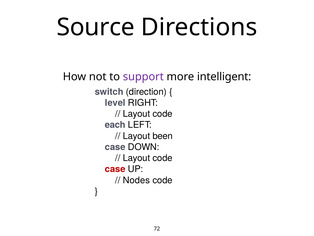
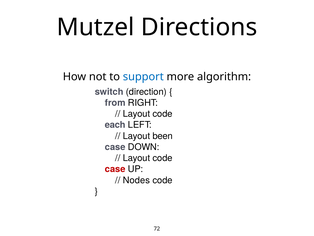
Source: Source -> Mutzel
support colour: purple -> blue
intelligent: intelligent -> algorithm
level: level -> from
